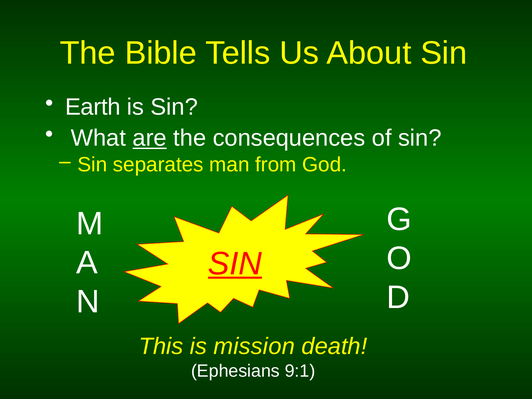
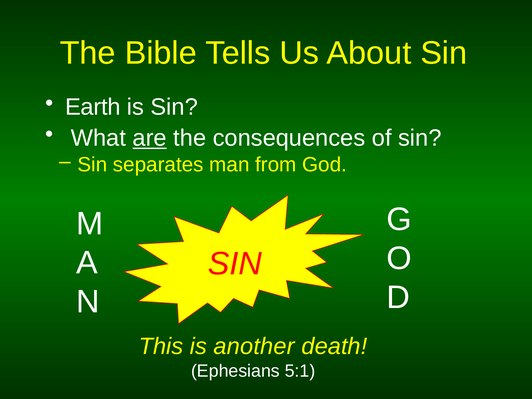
SIN at (235, 264) underline: present -> none
mission: mission -> another
9:1: 9:1 -> 5:1
